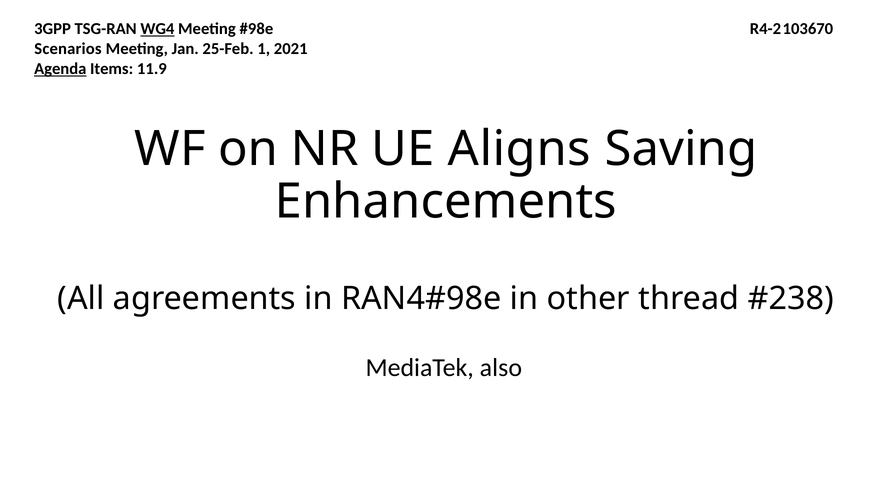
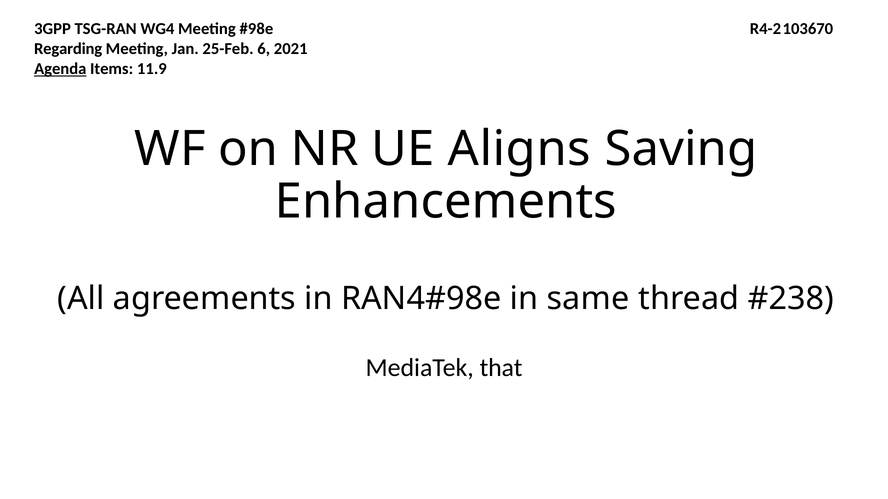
WG4 underline: present -> none
Scenarios: Scenarios -> Regarding
1: 1 -> 6
other: other -> same
also: also -> that
